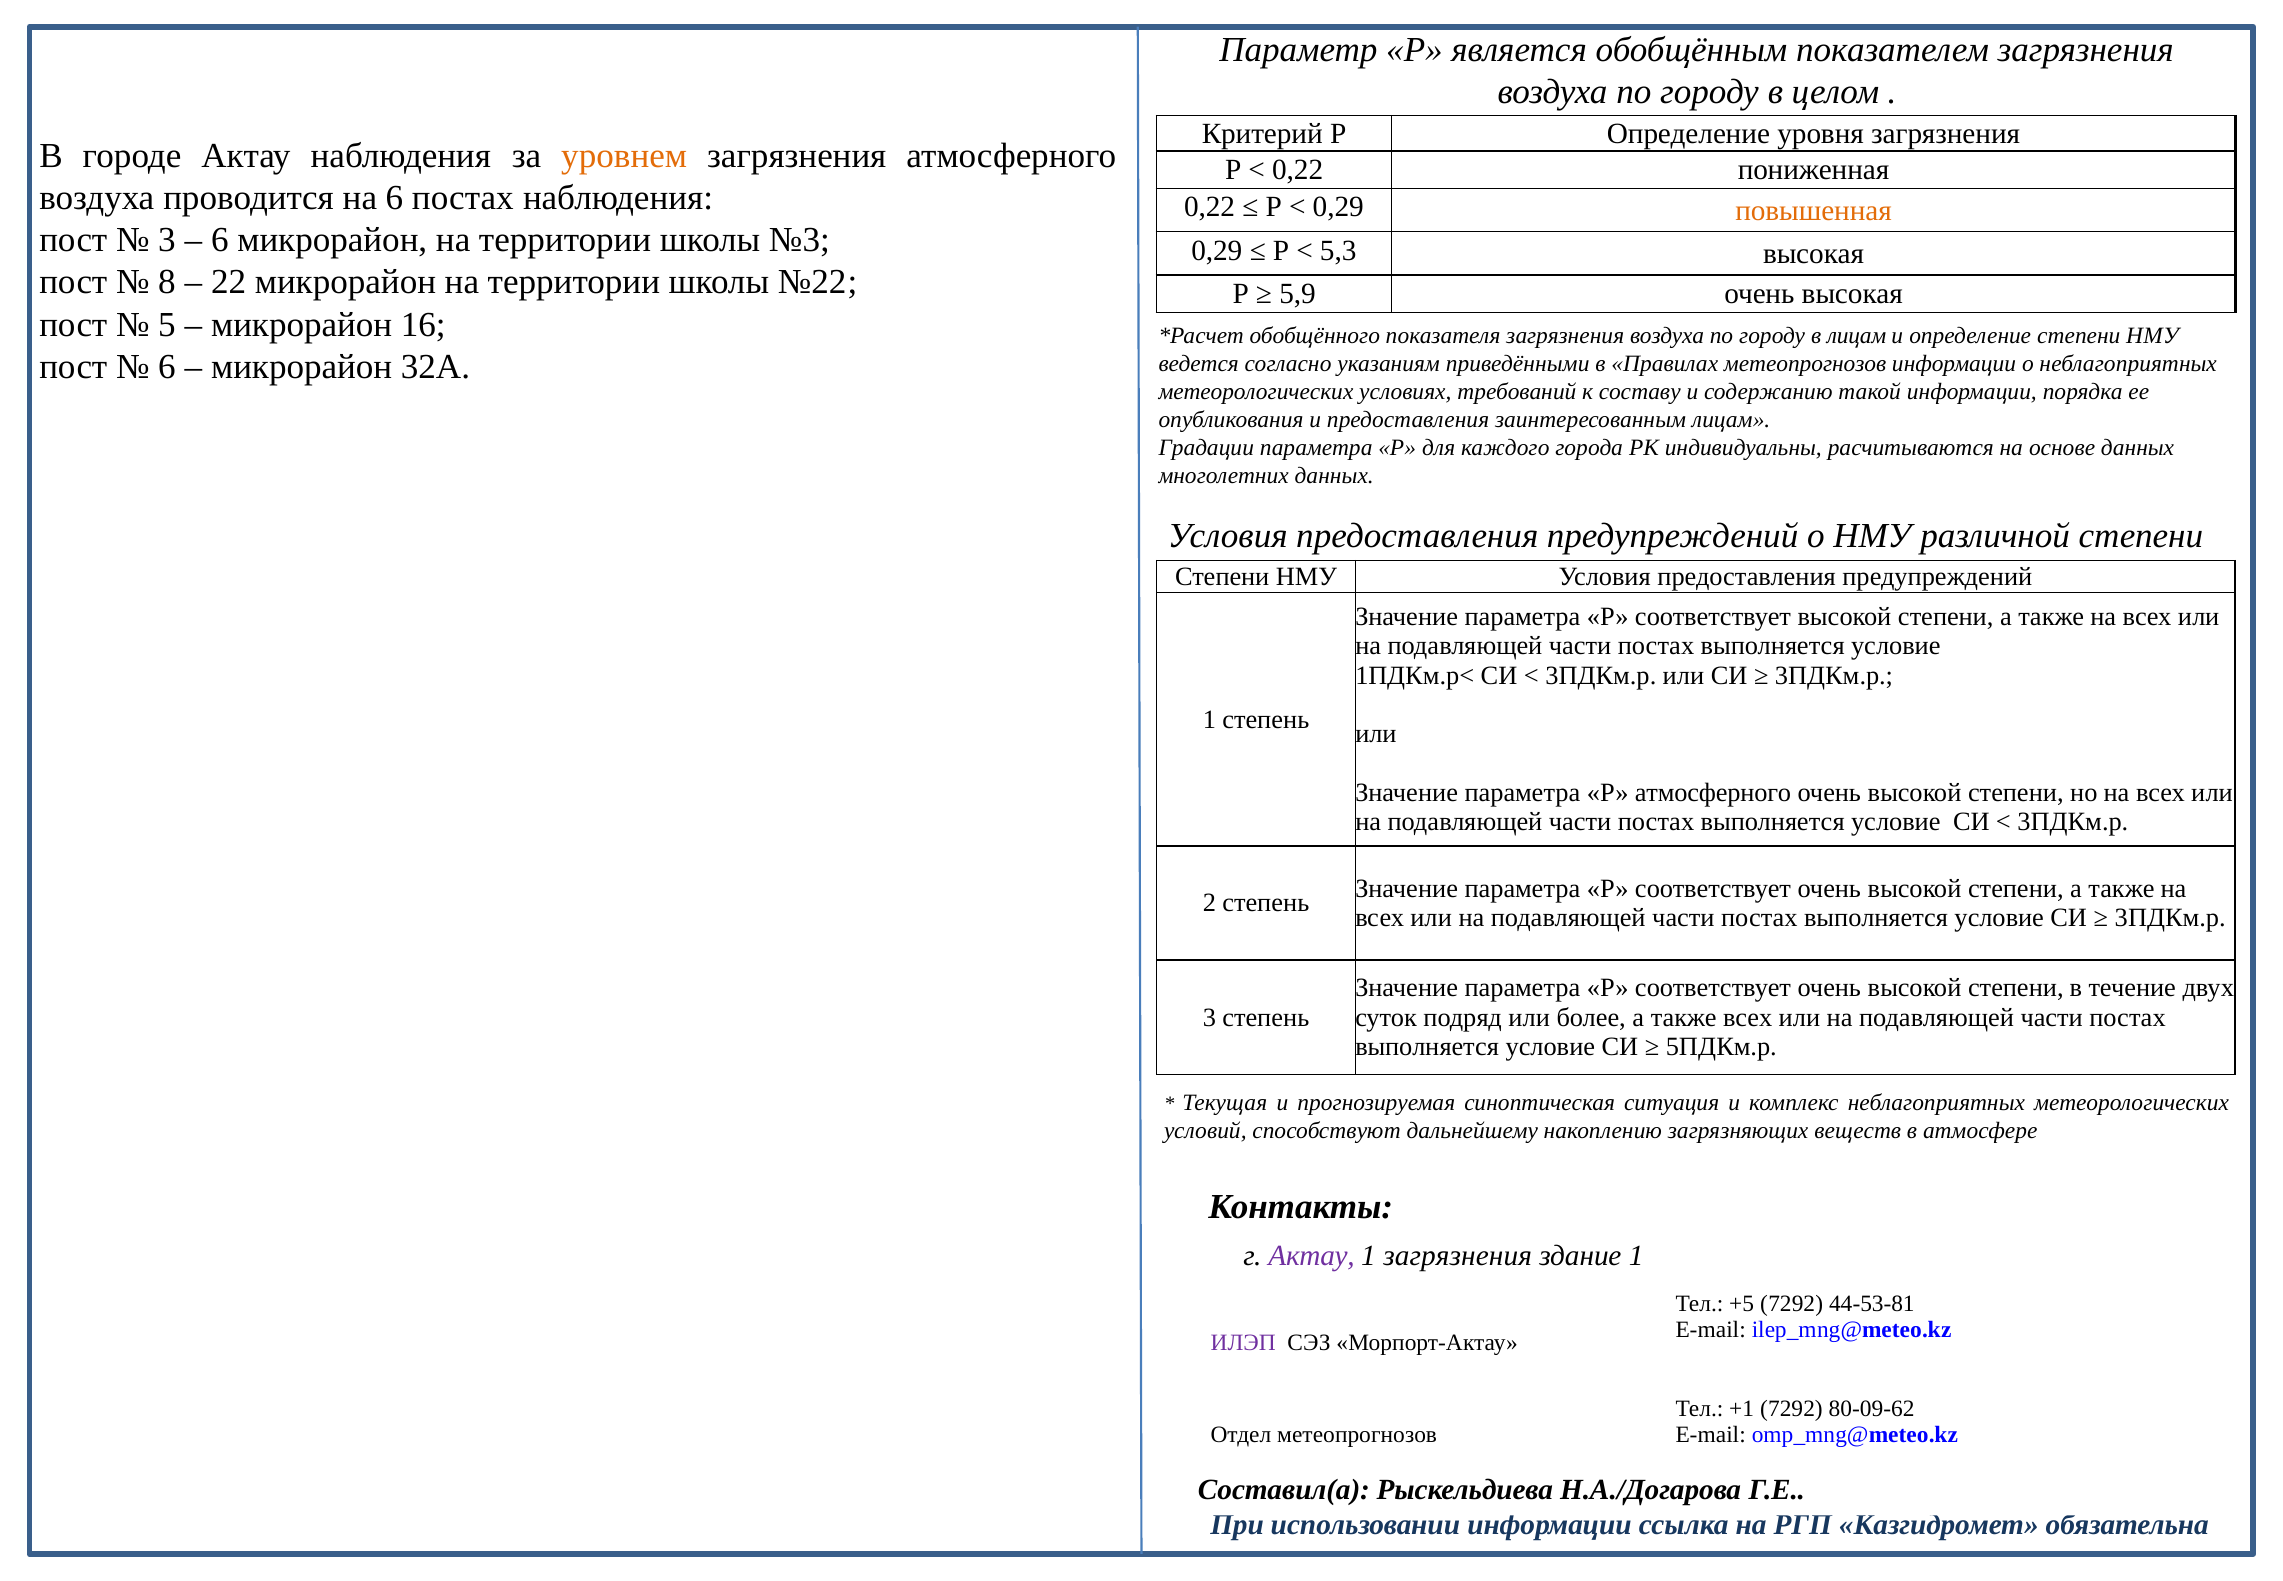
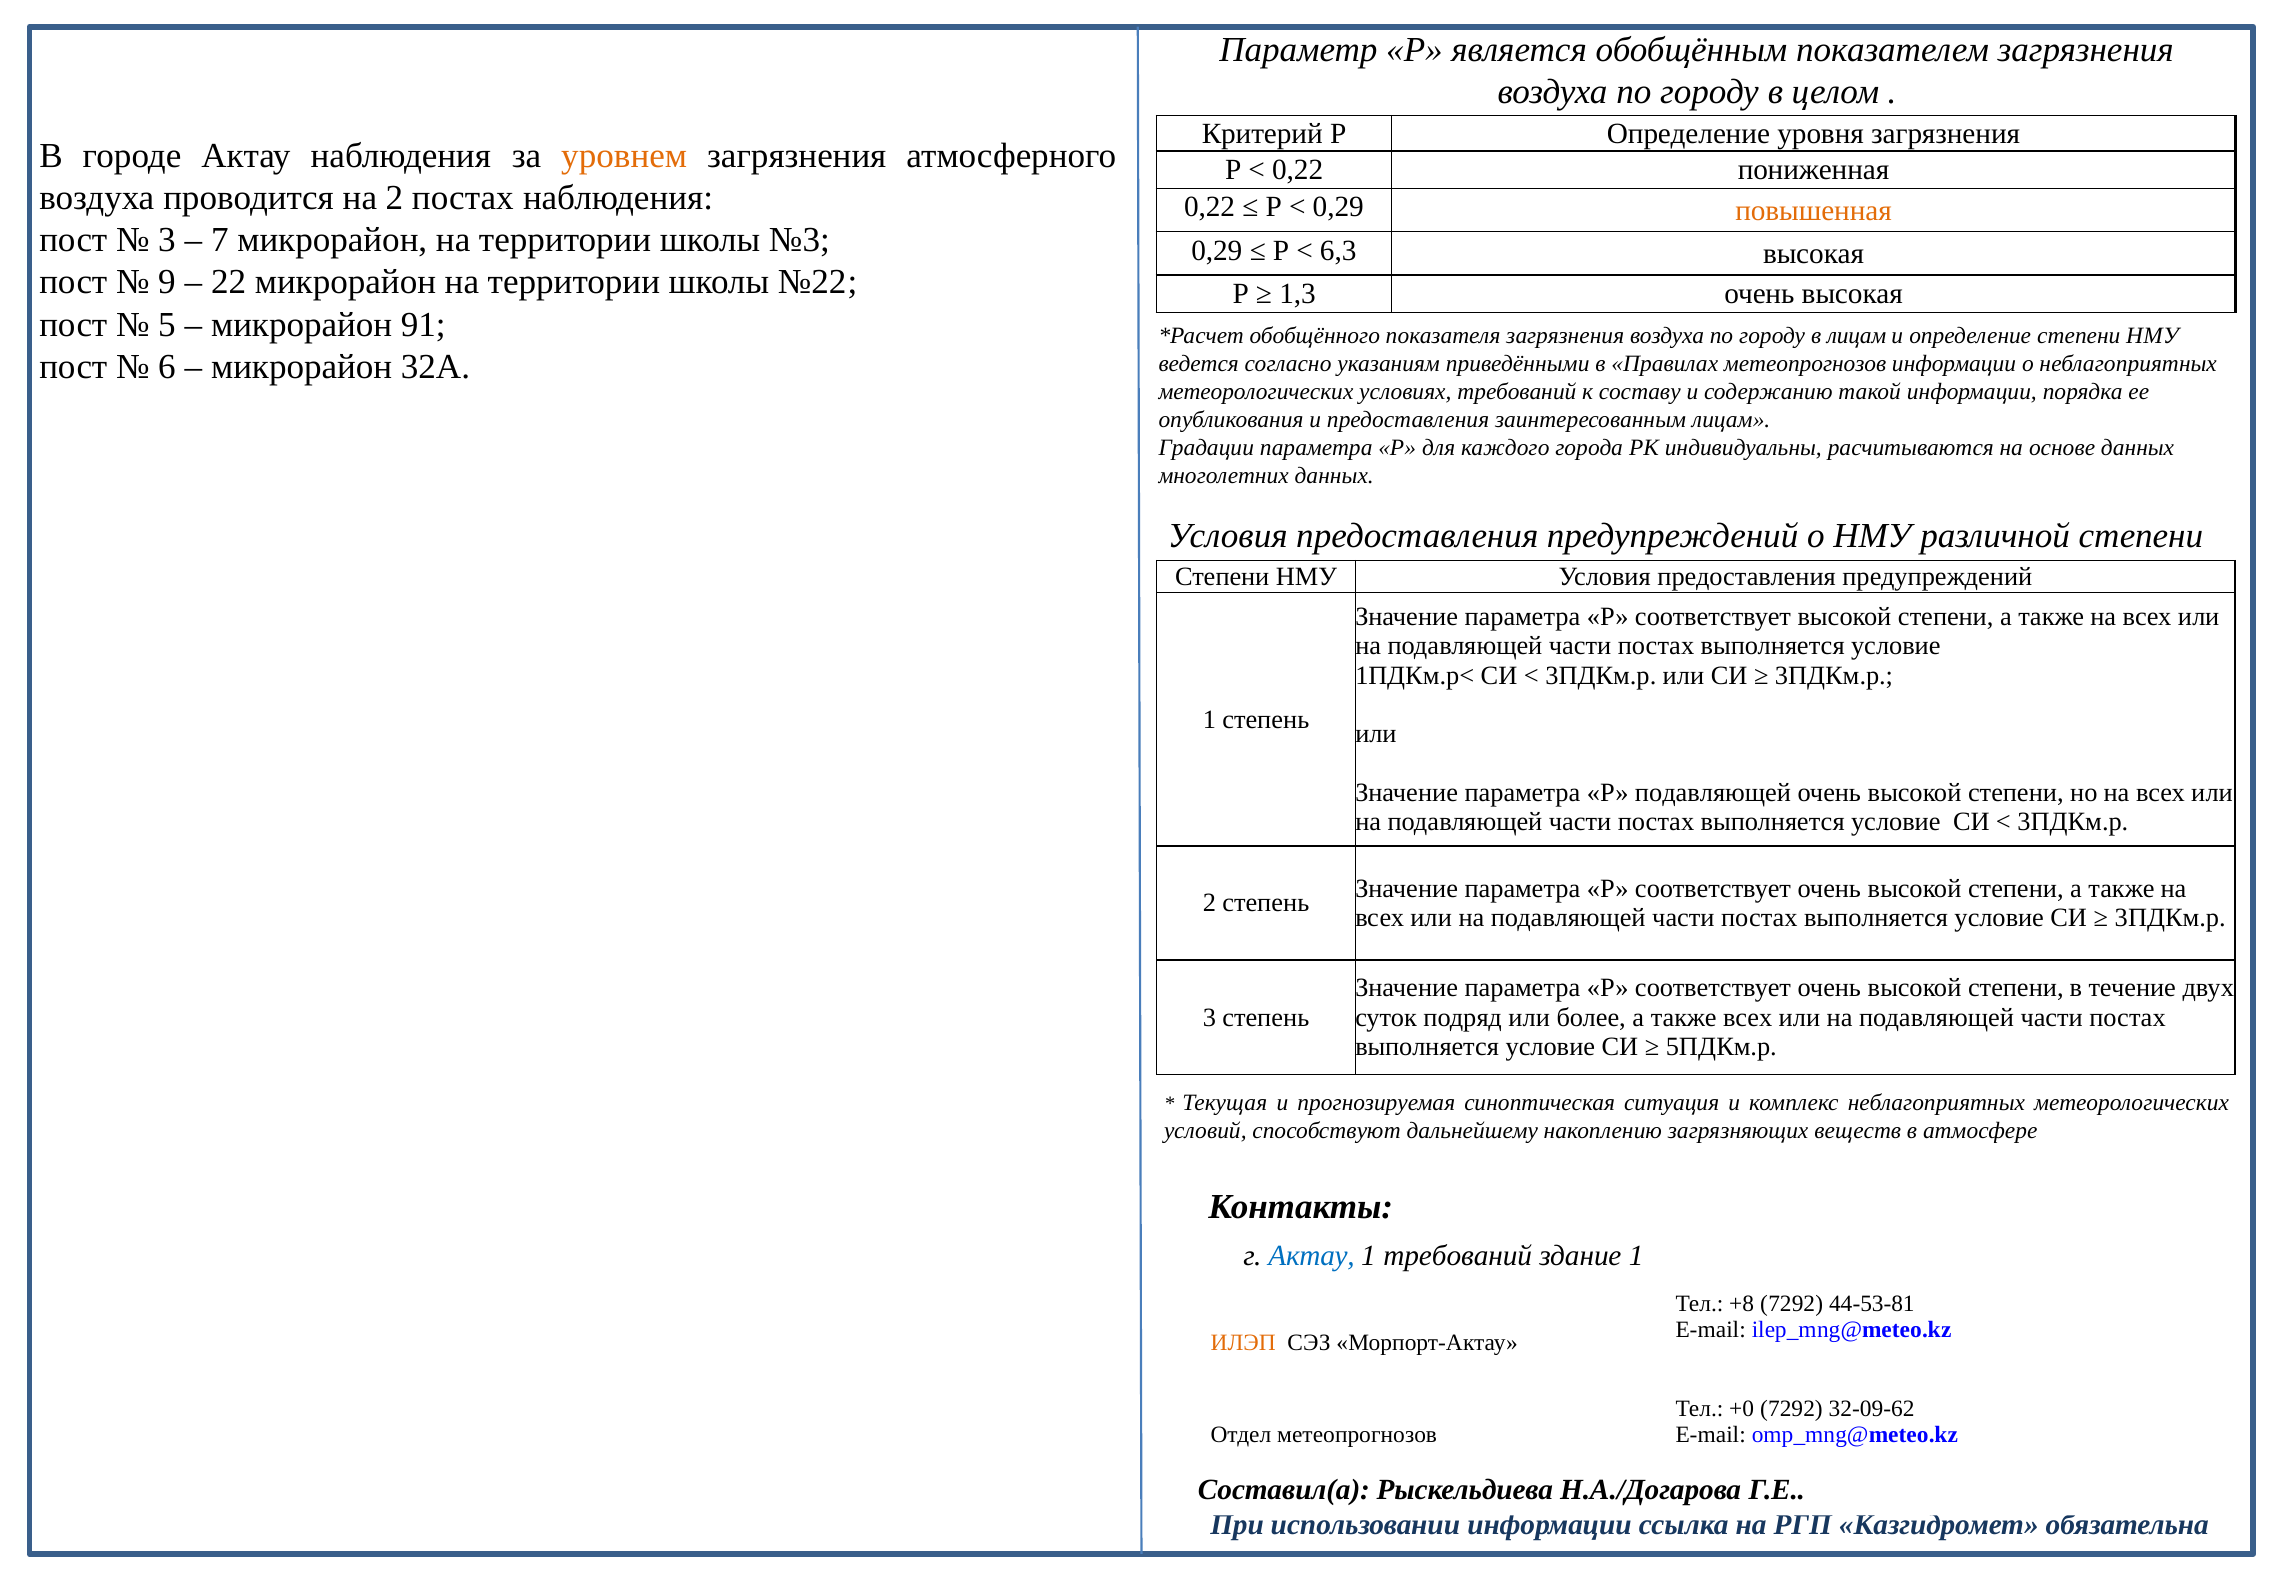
на 6: 6 -> 2
6 at (220, 240): 6 -> 7
5,3: 5,3 -> 6,3
8: 8 -> 9
5,9: 5,9 -> 1,3
16: 16 -> 91
Р атмосферного: атмосферного -> подавляющей
Актау at (1312, 1256) colour: purple -> blue
1 загрязнения: загрязнения -> требований
+5: +5 -> +8
ИЛЭП colour: purple -> orange
+1: +1 -> +0
80-09-62: 80-09-62 -> 32-09-62
